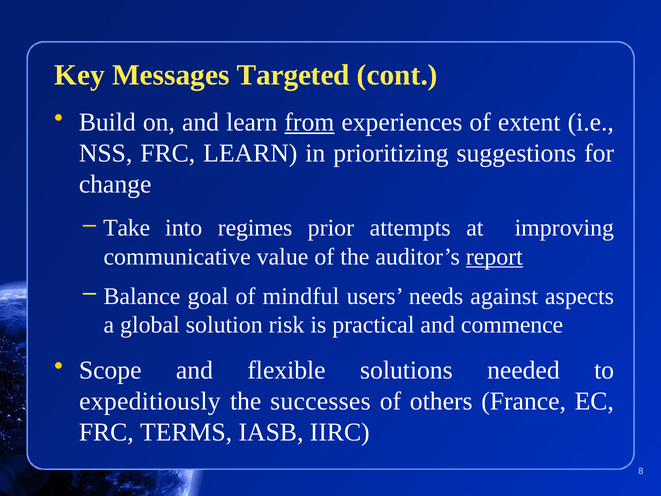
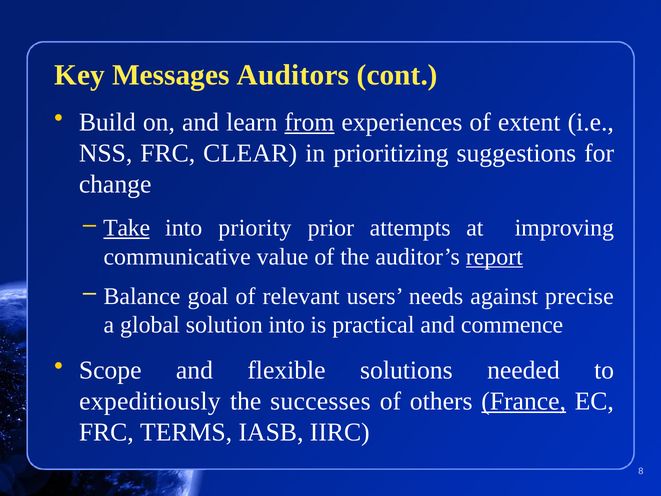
Targeted: Targeted -> Auditors
FRC LEARN: LEARN -> CLEAR
Take underline: none -> present
regimes: regimes -> priority
mindful: mindful -> relevant
aspects: aspects -> precise
solution risk: risk -> into
France underline: none -> present
